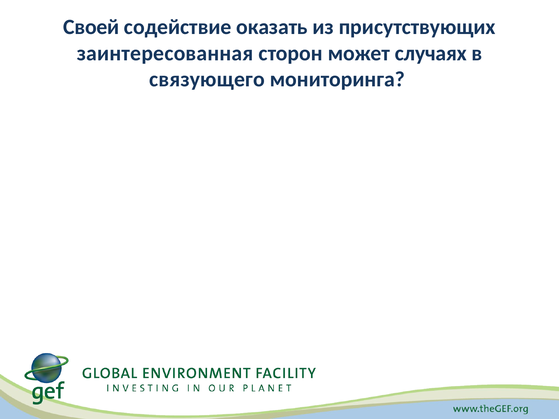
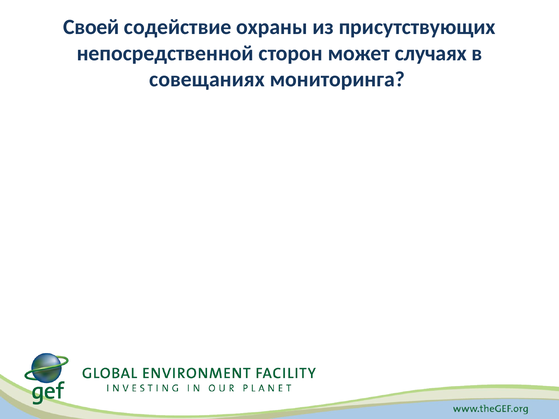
оказать: оказать -> охраны
заинтересованная: заинтересованная -> непосредственной
связующего: связующего -> совещаниях
